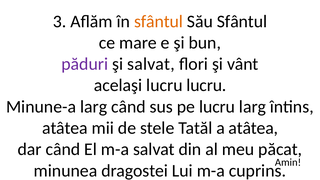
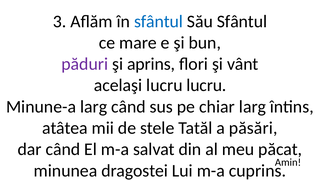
sfântul at (158, 21) colour: orange -> blue
şi salvat: salvat -> aprins
pe lucru: lucru -> chiar
a atâtea: atâtea -> păsări
